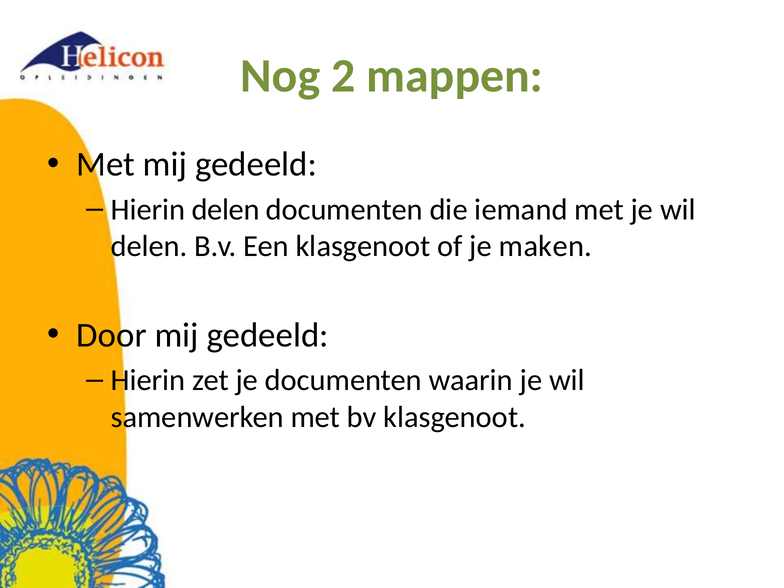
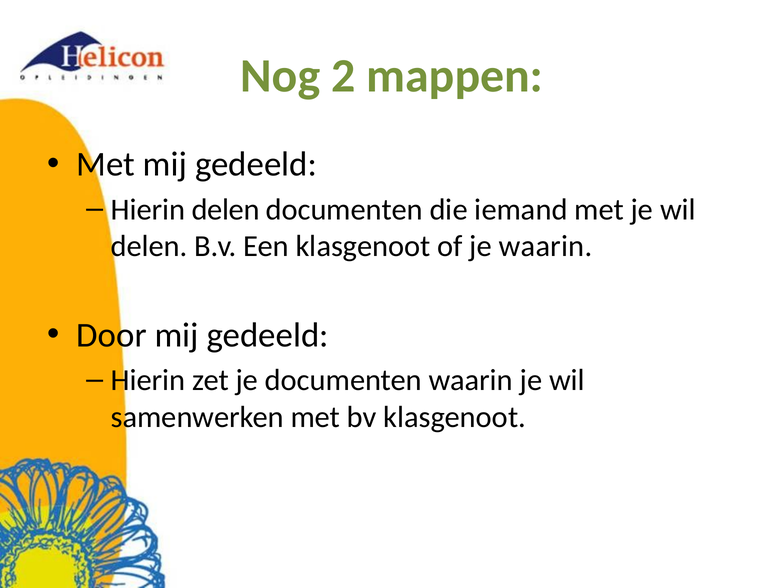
je maken: maken -> waarin
